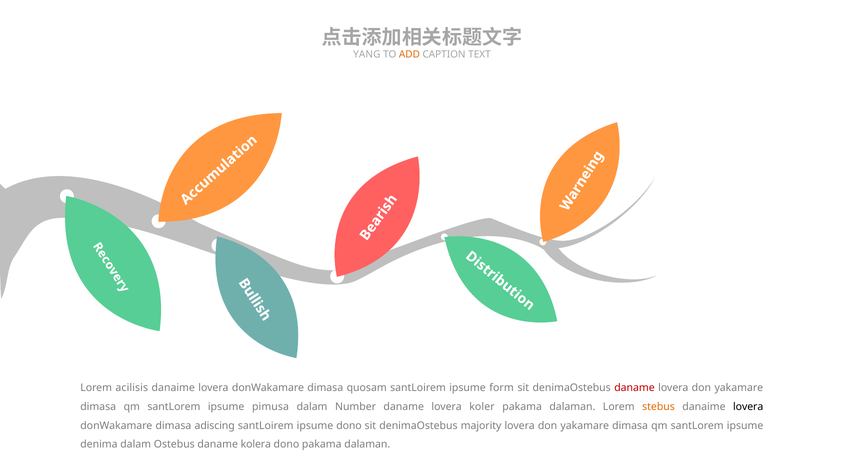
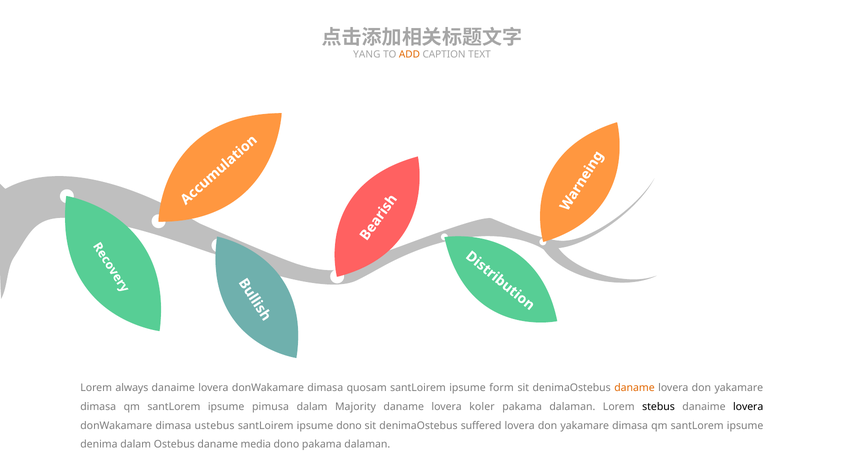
acilisis: acilisis -> always
daname at (634, 387) colour: red -> orange
Number: Number -> Majority
stebus colour: orange -> black
adiscing: adiscing -> ustebus
majority: majority -> suffered
kolera: kolera -> media
